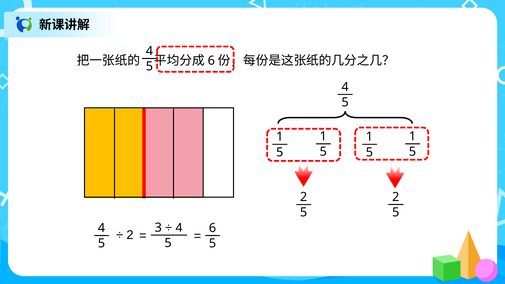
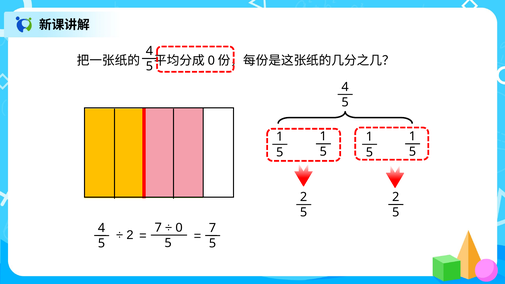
6 at (211, 61): 6 -> 0
2 3: 3 -> 7
4 at (179, 228): 4 -> 0
6 at (213, 228): 6 -> 7
